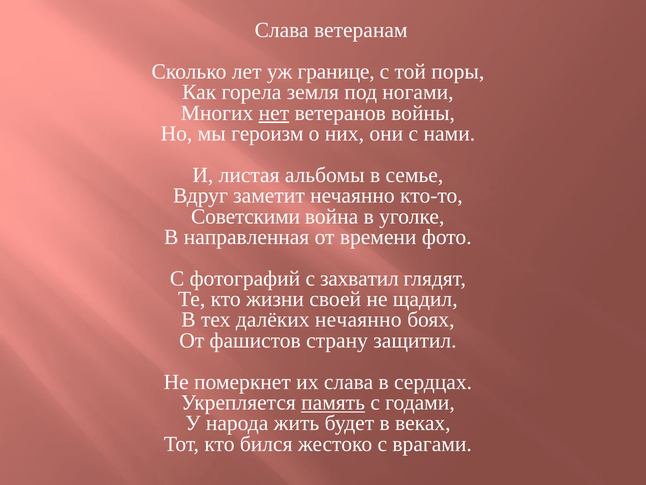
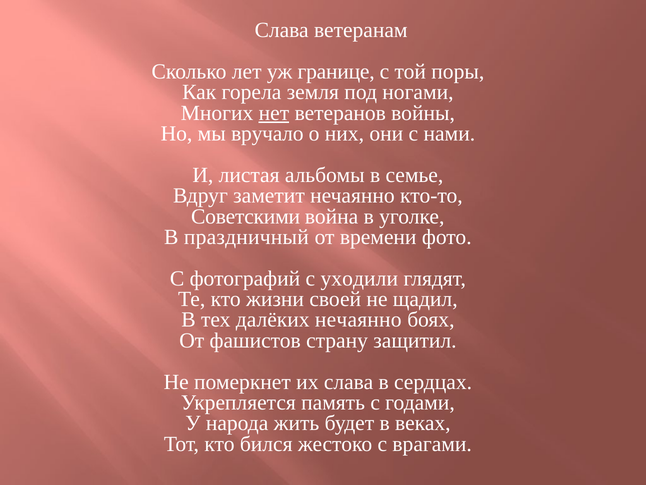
героизм: героизм -> вручало
направленная: направленная -> праздничный
захватил: захватил -> уходили
память underline: present -> none
